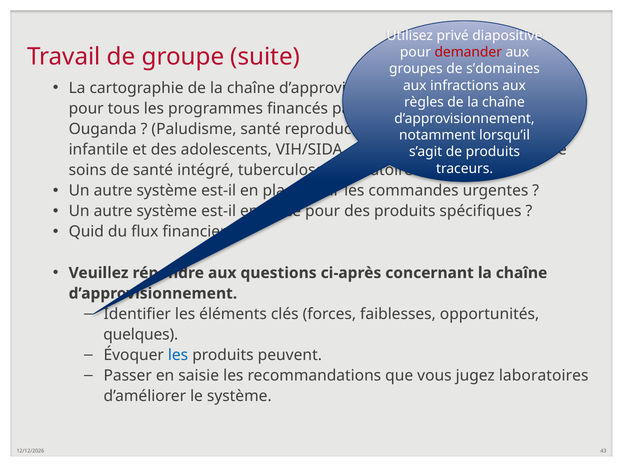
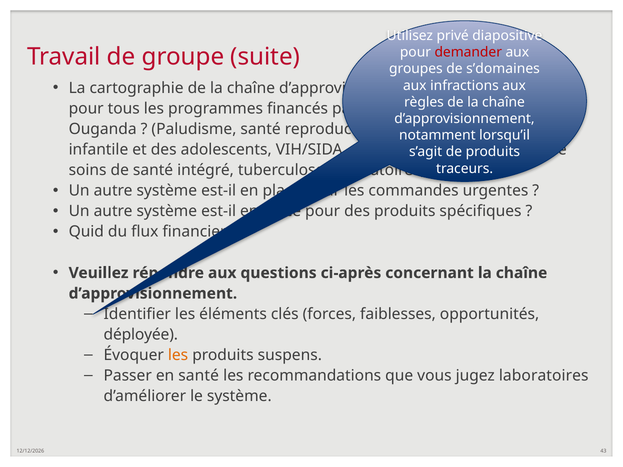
quelques: quelques -> déployée
les at (178, 355) colour: blue -> orange
peuvent: peuvent -> suspens
en saisie: saisie -> santé
